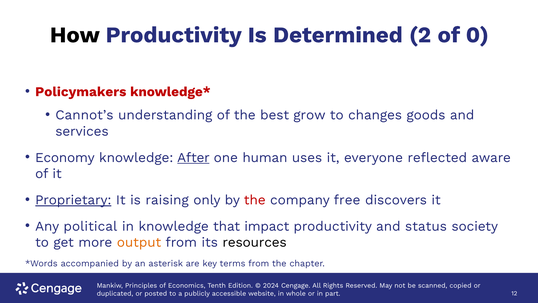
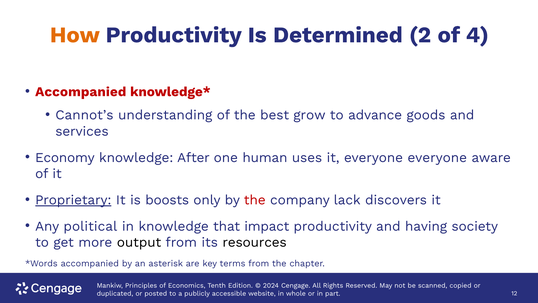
How colour: black -> orange
0: 0 -> 4
Policymakers at (81, 92): Policymakers -> Accompanied
changes: changes -> advance
After underline: present -> none
everyone reflected: reflected -> everyone
raising: raising -> boosts
free: free -> lack
status: status -> having
output colour: orange -> black
